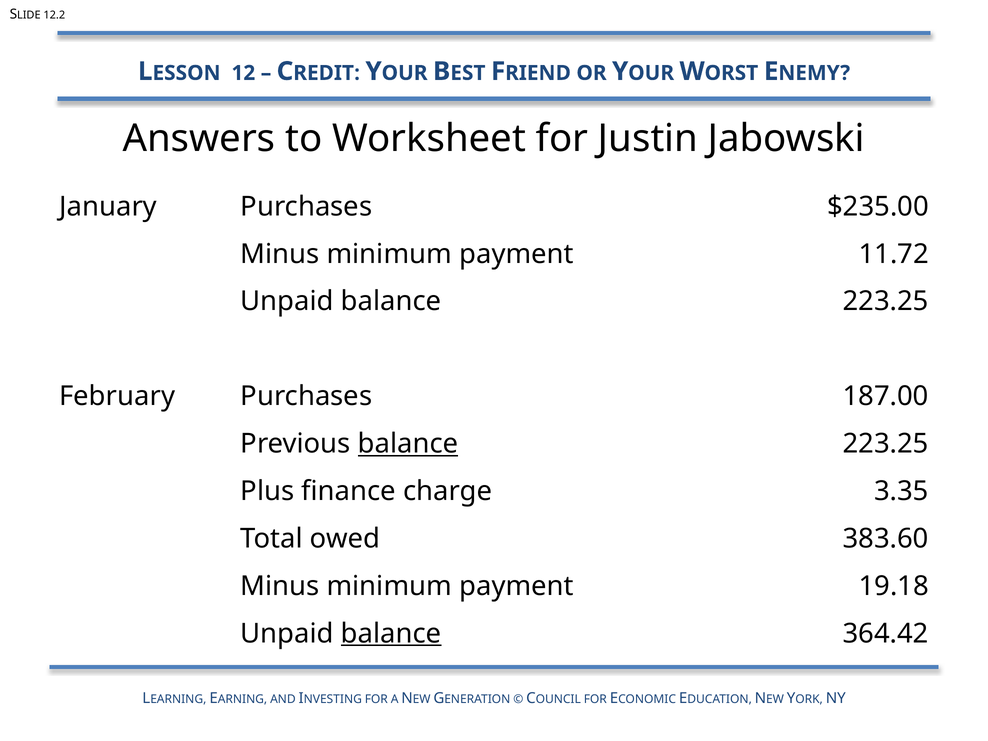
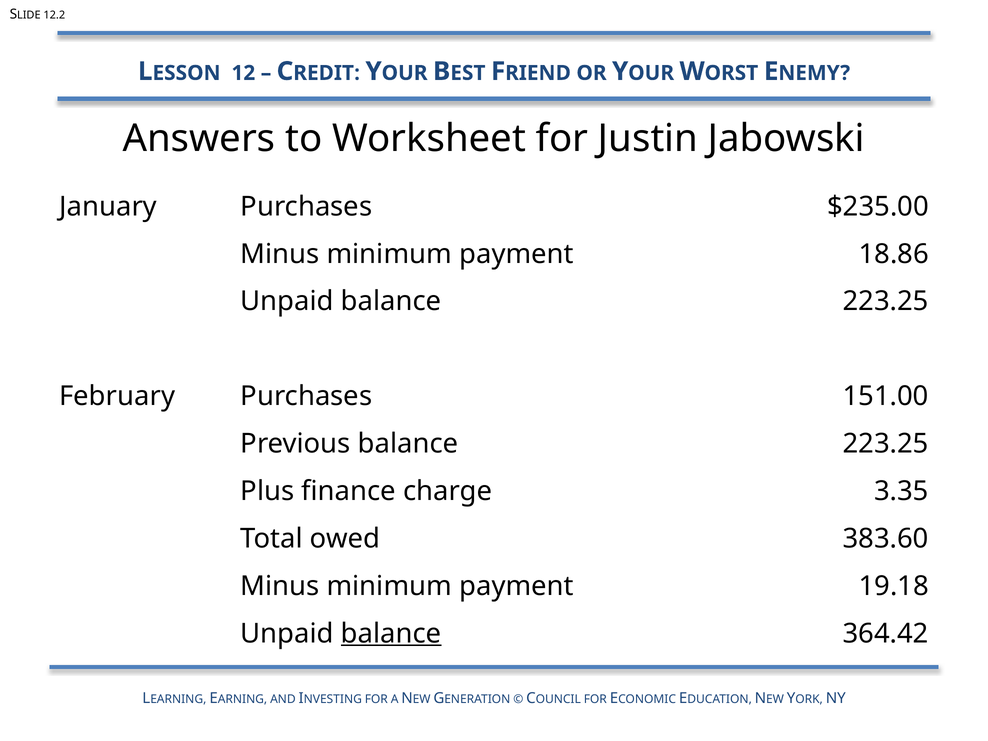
11.72: 11.72 -> 18.86
187.00: 187.00 -> 151.00
balance at (408, 444) underline: present -> none
